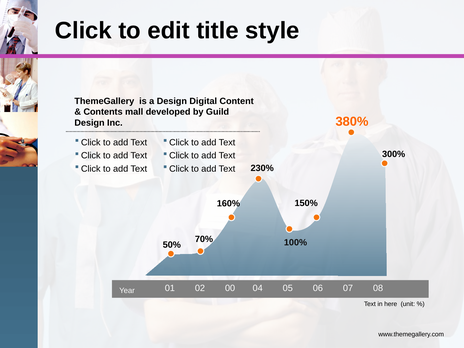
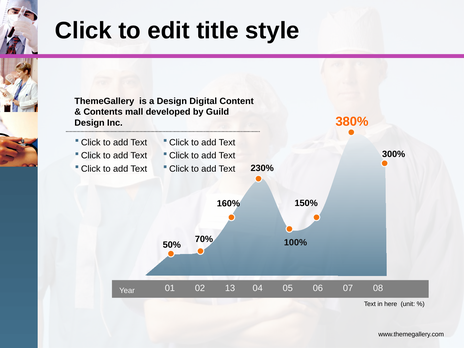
00: 00 -> 13
